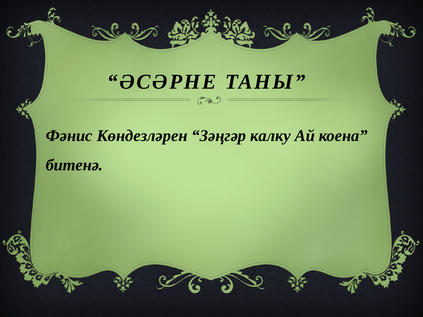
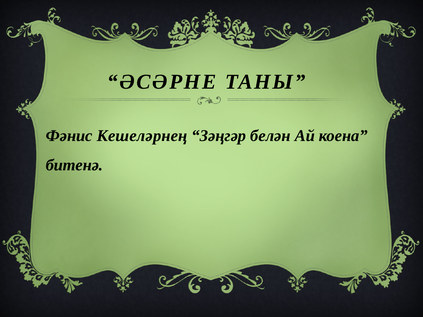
Көндезләрен: Көндезләрен -> Кешеләрнең
калку: калку -> белән
